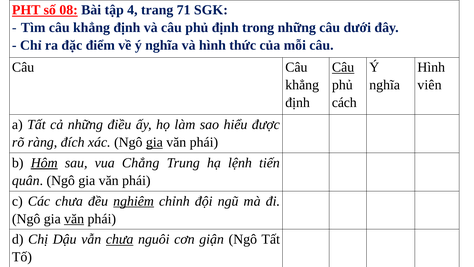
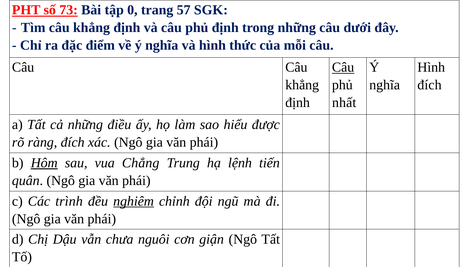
08: 08 -> 73
4: 4 -> 0
71: 71 -> 57
viên: viên -> đích
cách: cách -> nhất
gia at (154, 142) underline: present -> none
Các chưa: chưa -> trình
văn at (74, 218) underline: present -> none
chưa at (120, 239) underline: present -> none
